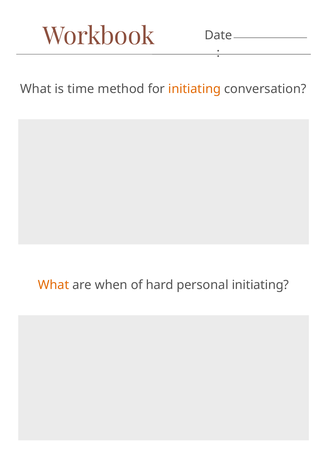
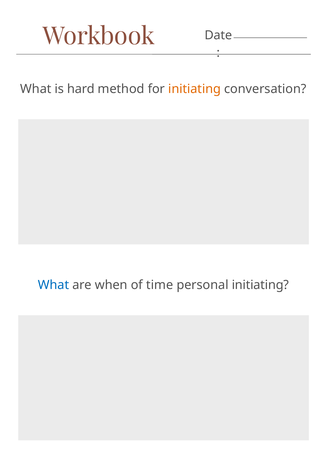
time: time -> hard
What at (53, 285) colour: orange -> blue
hard: hard -> time
